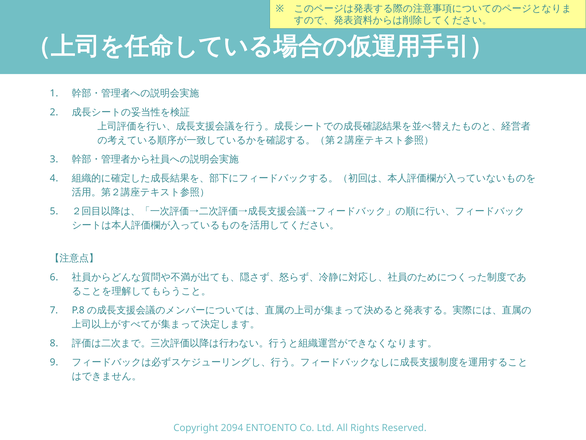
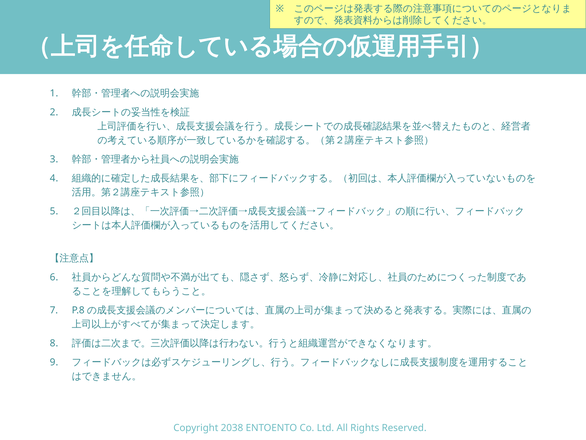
2094: 2094 -> 2038
